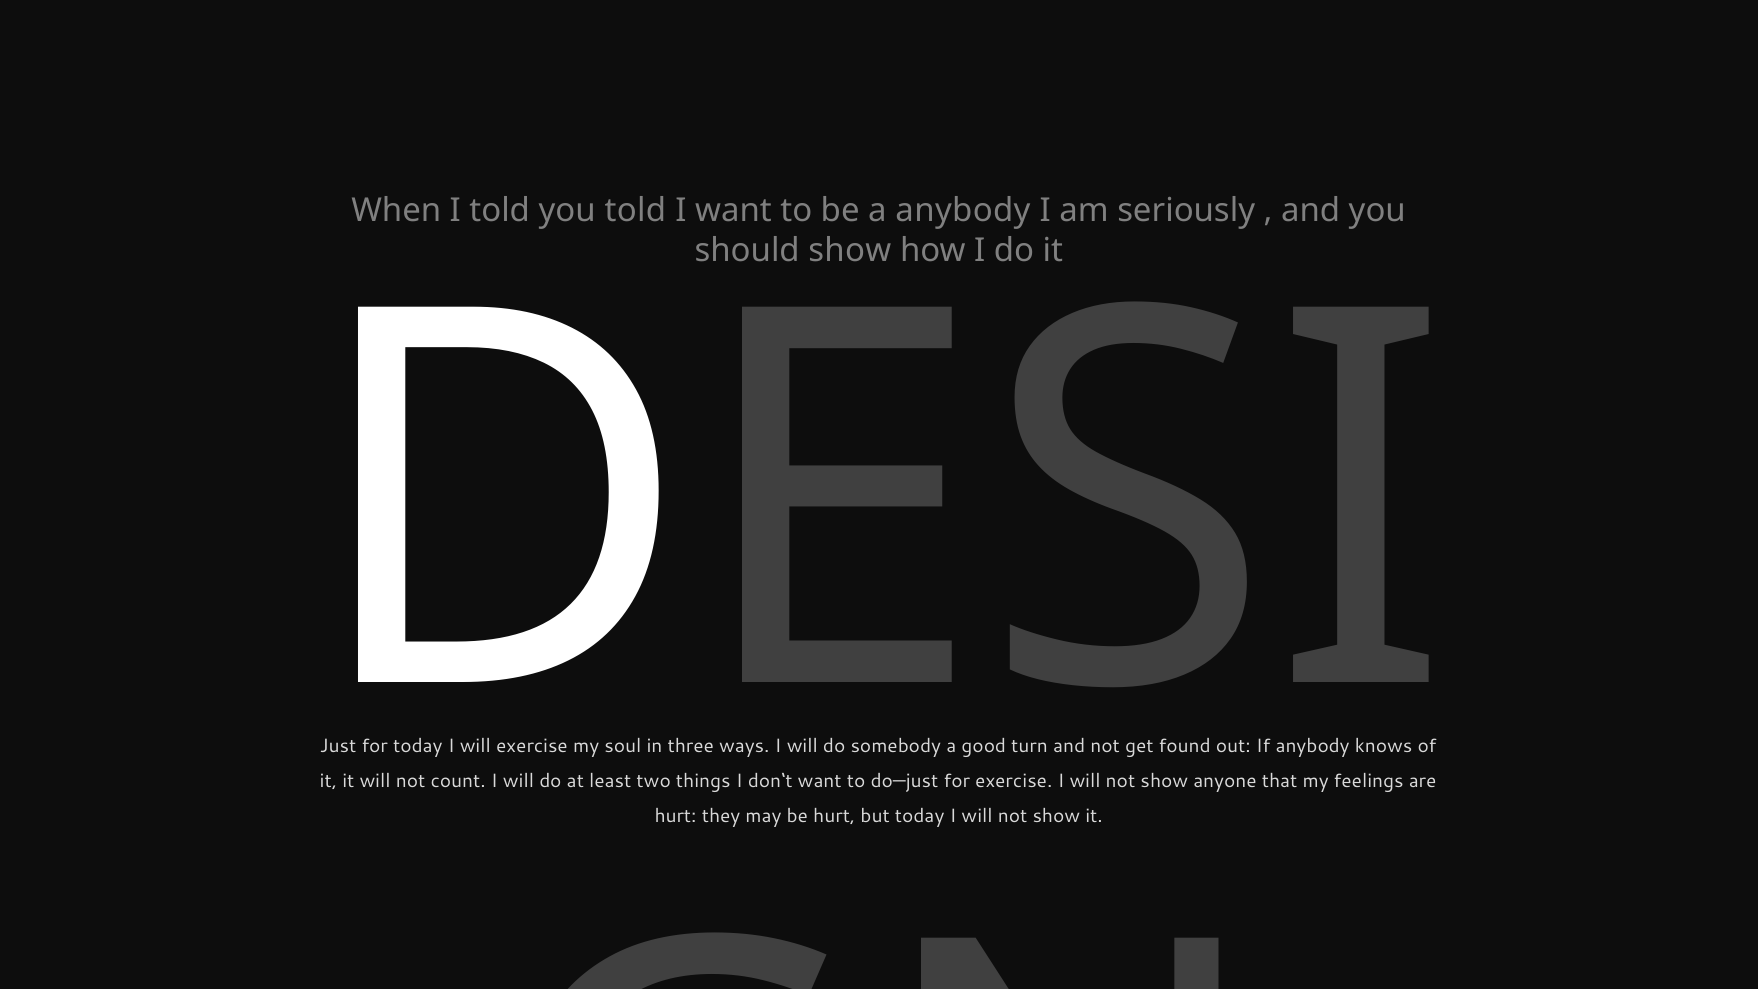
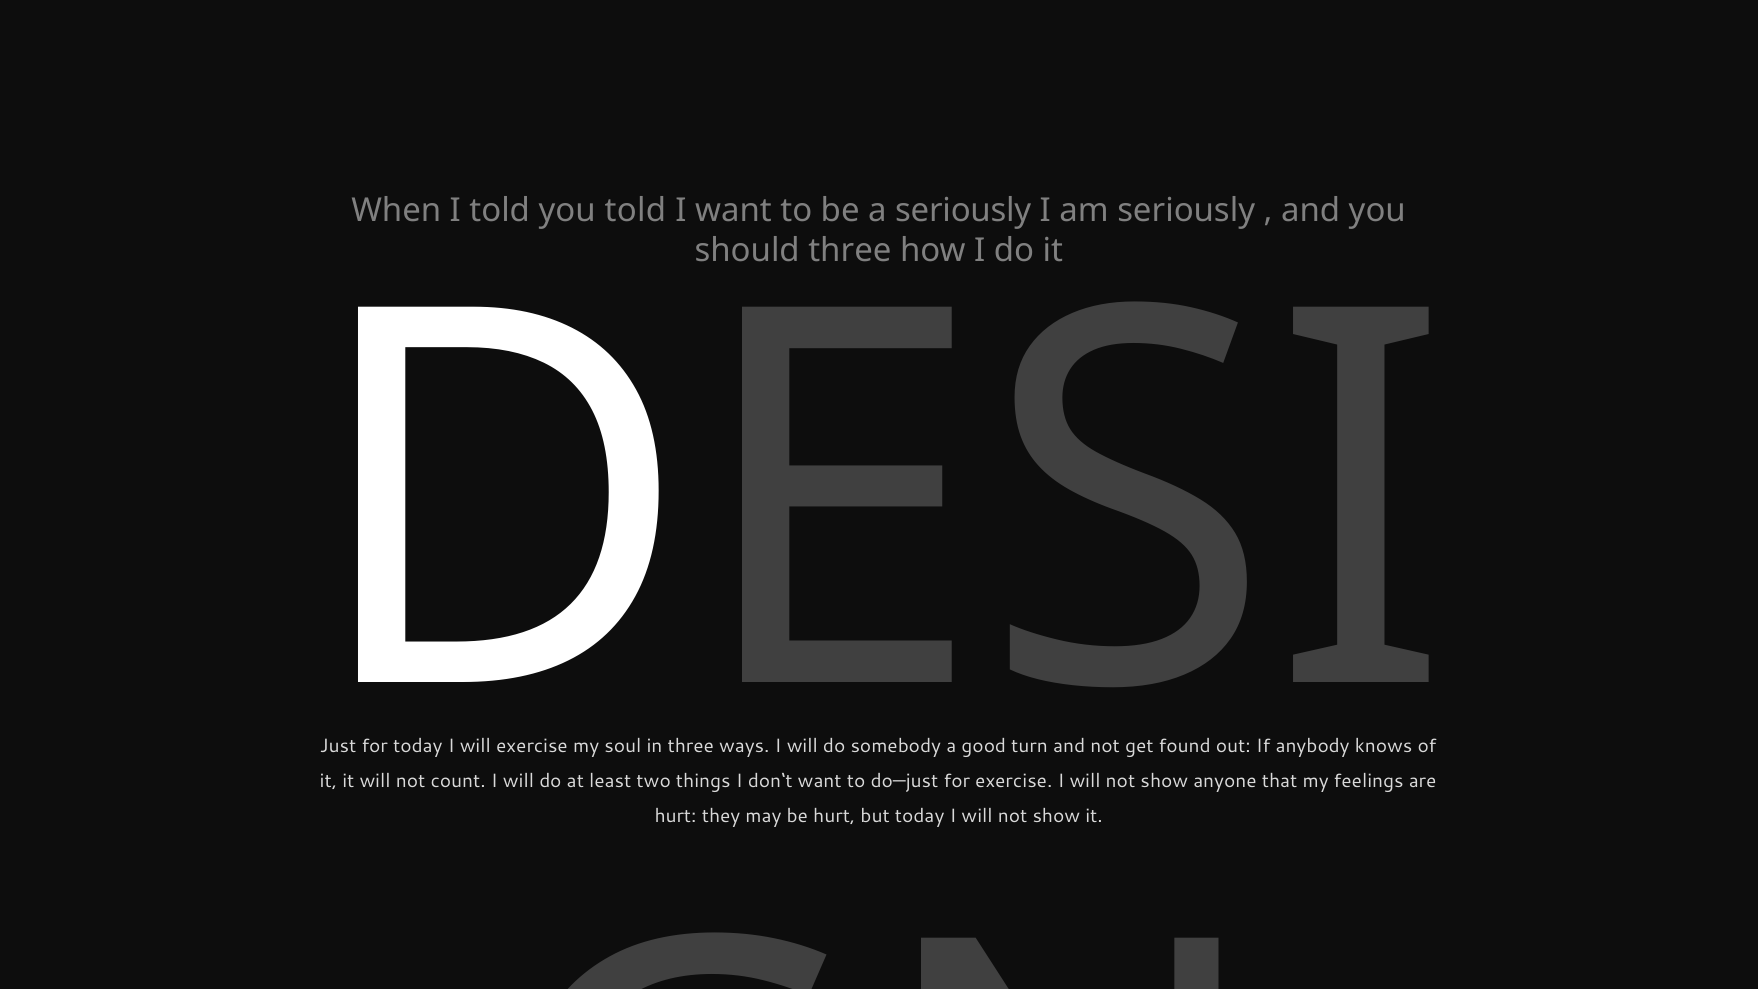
a anybody: anybody -> seriously
should show: show -> three
